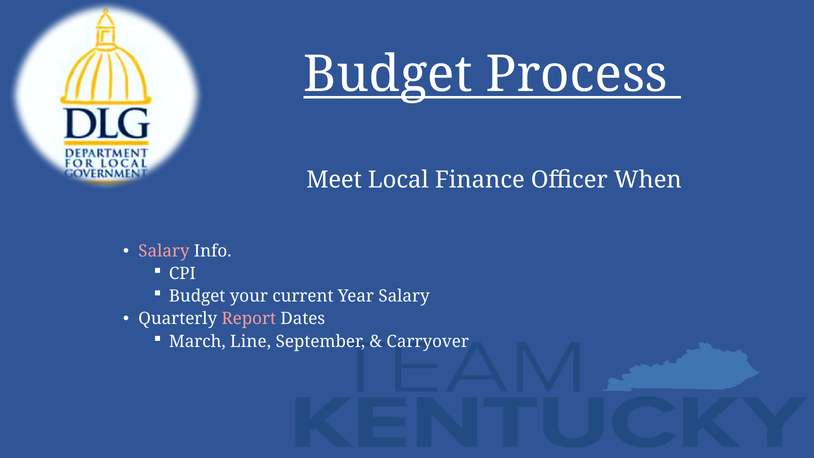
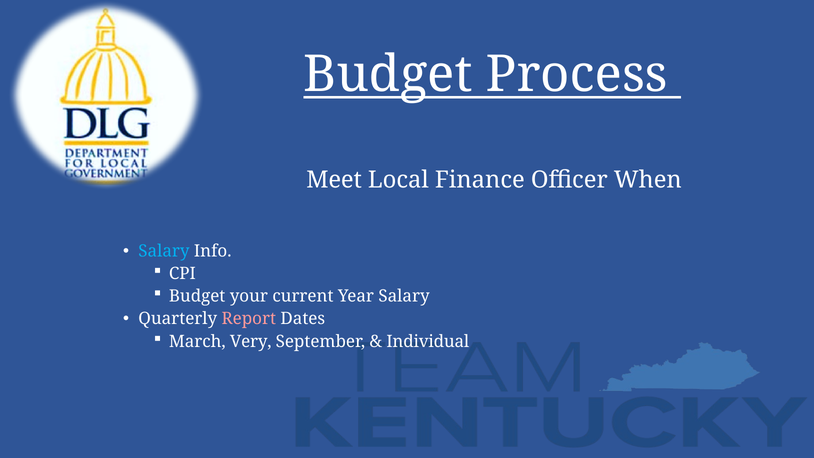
Salary at (164, 251) colour: pink -> light blue
Line: Line -> Very
Carryover: Carryover -> Individual
